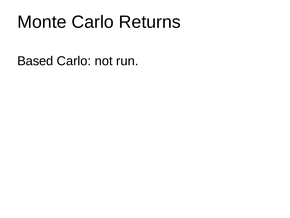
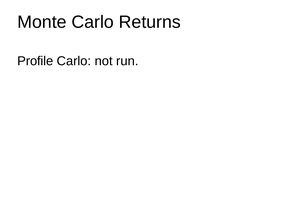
Based: Based -> Profile
